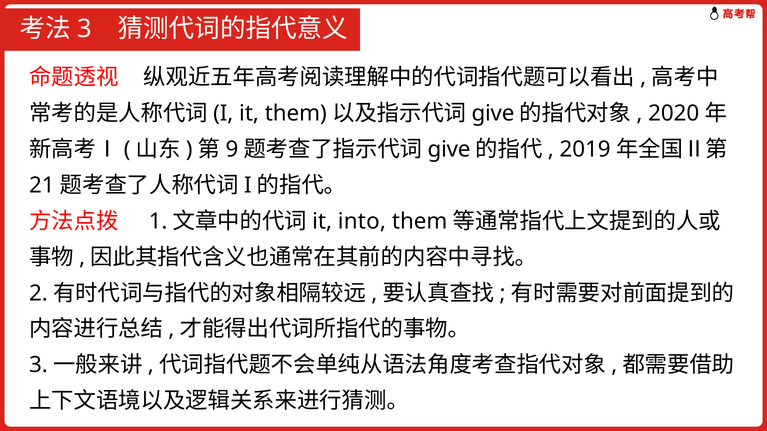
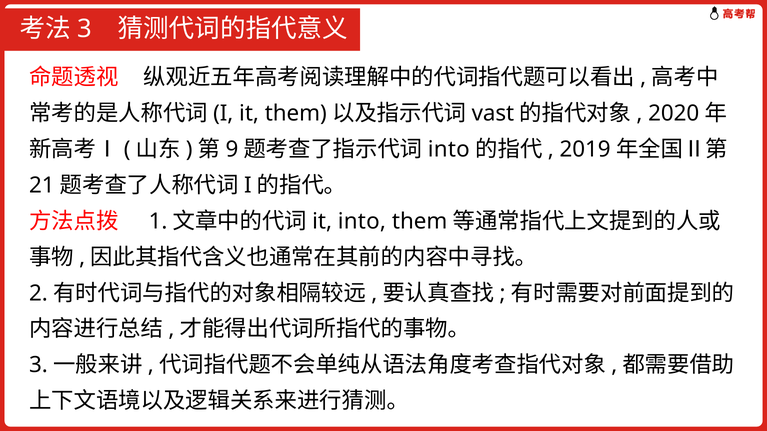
give at (493, 114): give -> vast
give at (449, 150): give -> into
